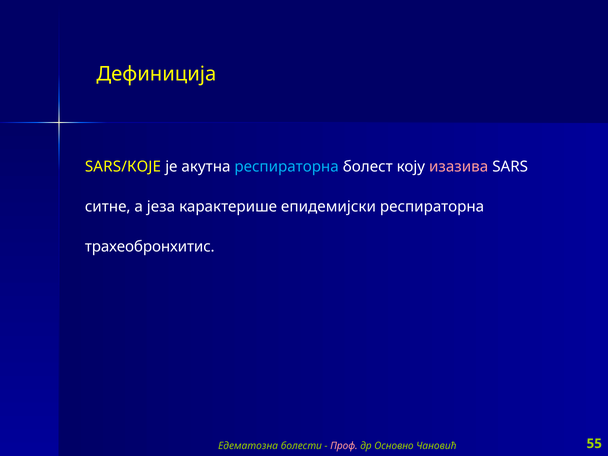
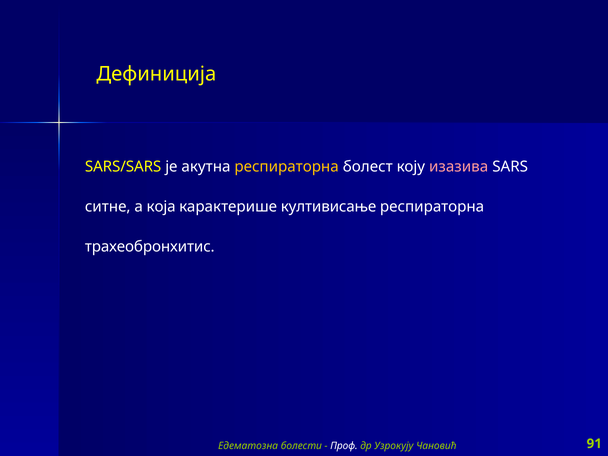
SARS/КОЈЕ: SARS/КОЈЕ -> SARS/SARS
респираторна at (287, 167) colour: light blue -> yellow
језа: језа -> која
епидемијски: епидемијски -> култивисање
Проф colour: pink -> white
Основно: Основно -> Узрокују
55: 55 -> 91
